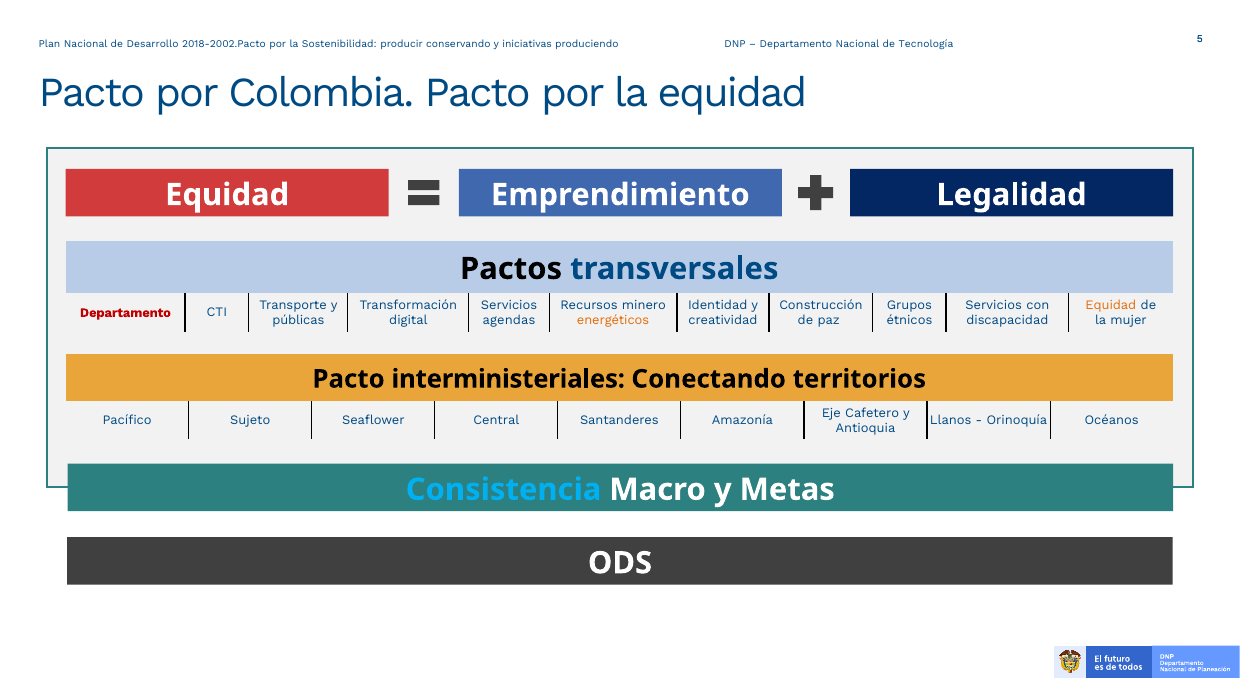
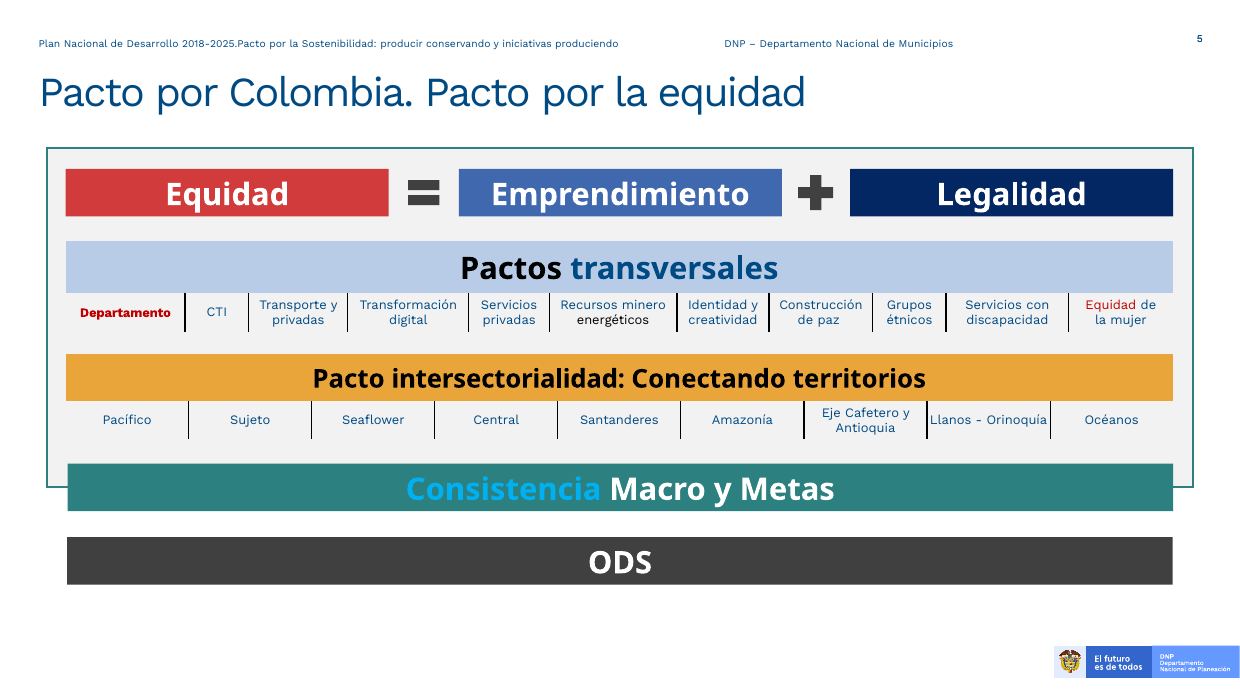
2018-2002.Pacto: 2018-2002.Pacto -> 2018-2025.Pacto
Tecnología: Tecnología -> Municipios
Equidad at (1111, 305) colour: orange -> red
públicas at (298, 320): públicas -> privadas
agendas at (509, 320): agendas -> privadas
energéticos colour: orange -> black
interministeriales: interministeriales -> intersectorialidad
